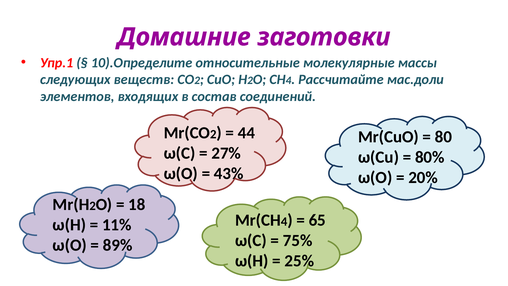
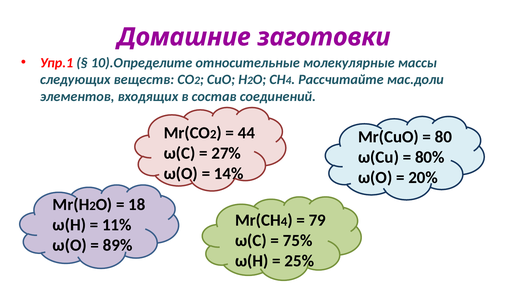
43%: 43% -> 14%
65: 65 -> 79
